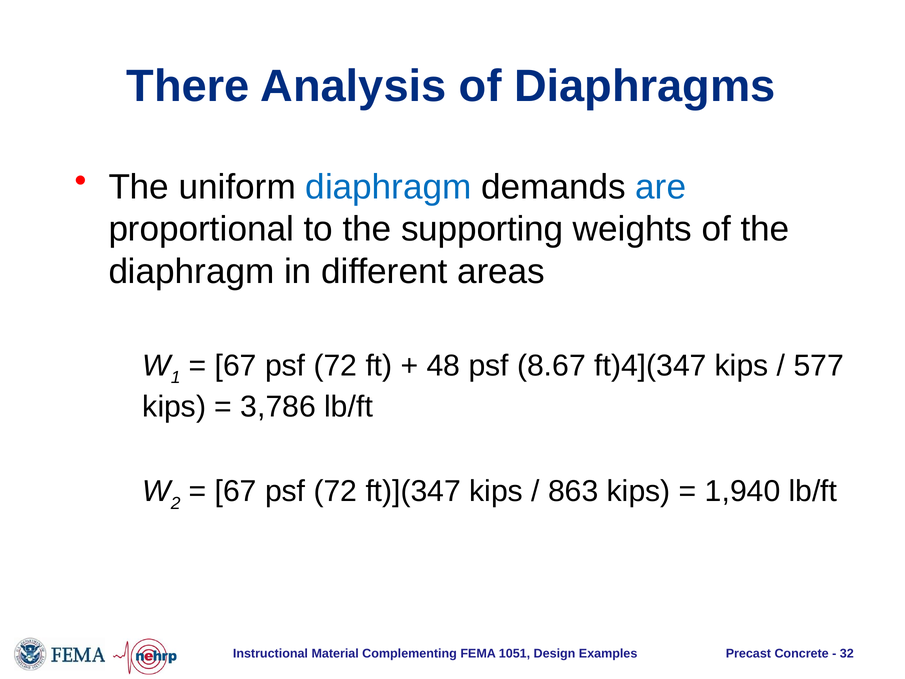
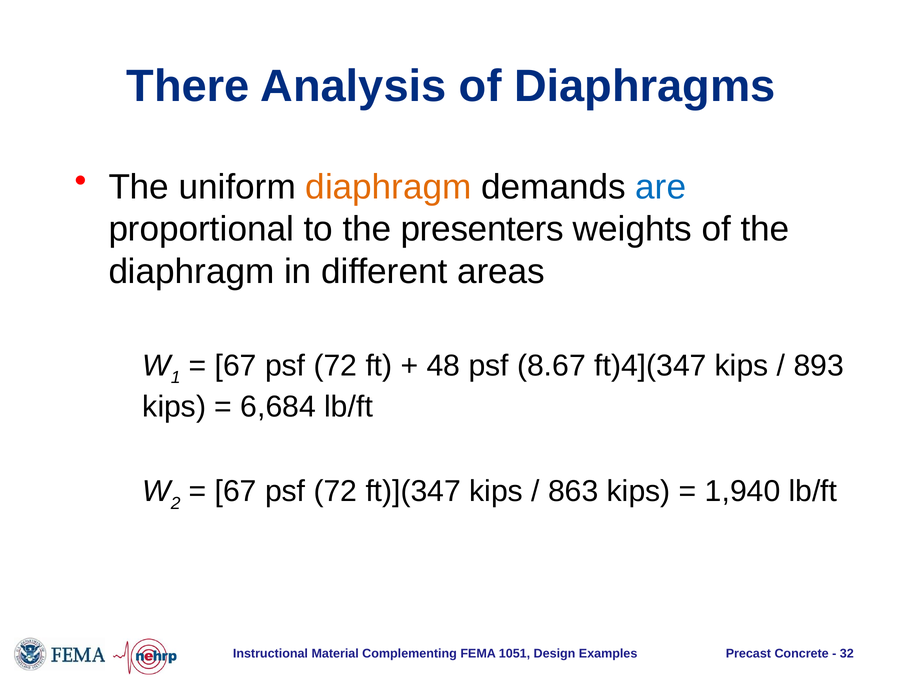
diaphragm at (389, 187) colour: blue -> orange
supporting: supporting -> presenters
577: 577 -> 893
3,786: 3,786 -> 6,684
